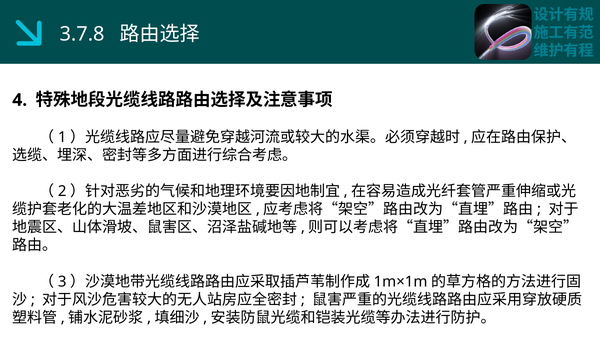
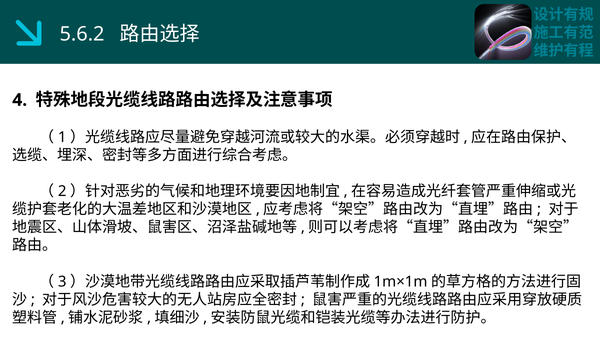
3.7.8: 3.7.8 -> 5.6.2
